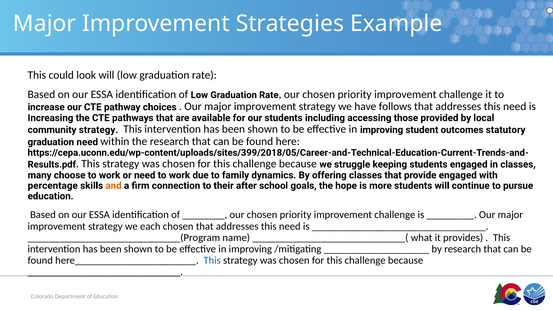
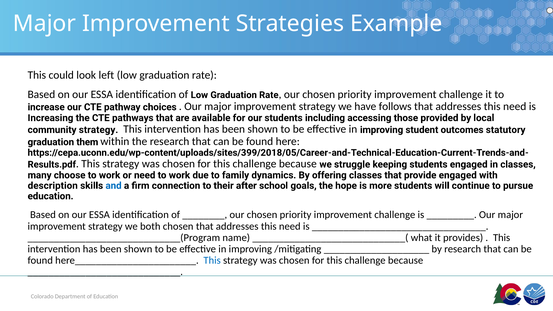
look will: will -> left
graduation need: need -> them
percentage: percentage -> description
and colour: orange -> blue
each: each -> both
